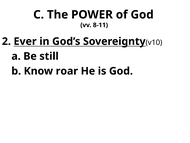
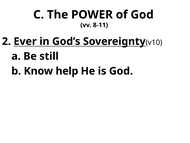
roar: roar -> help
